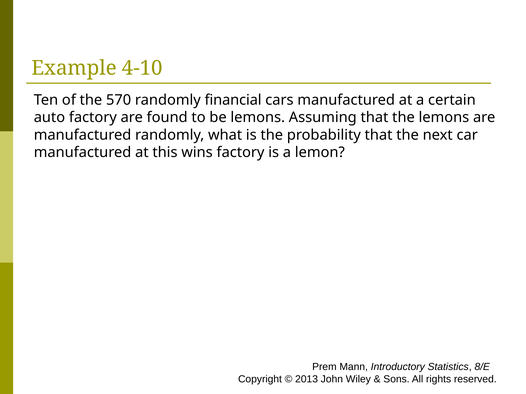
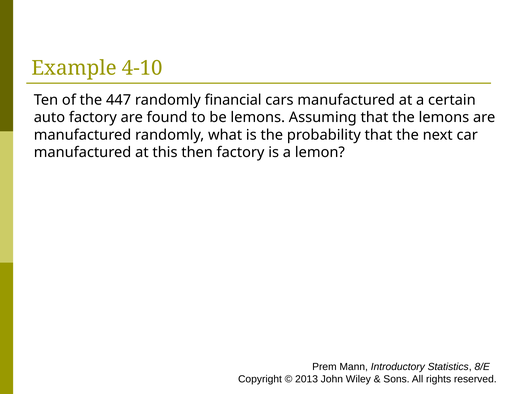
570: 570 -> 447
wins: wins -> then
